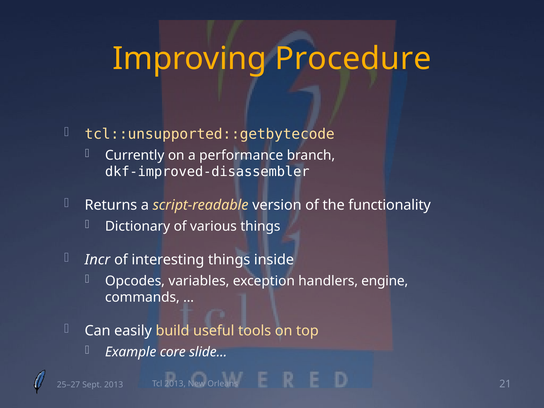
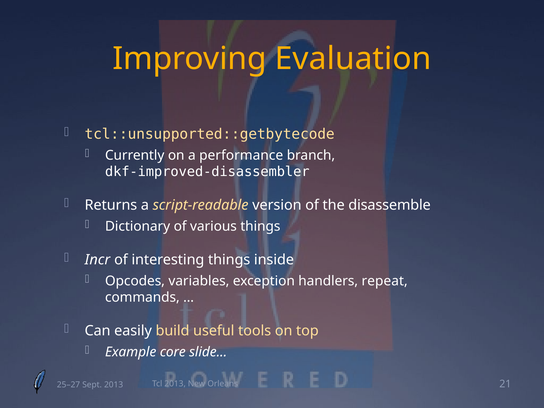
Procedure: Procedure -> Evaluation
functionality: functionality -> disassemble
engine: engine -> repeat
